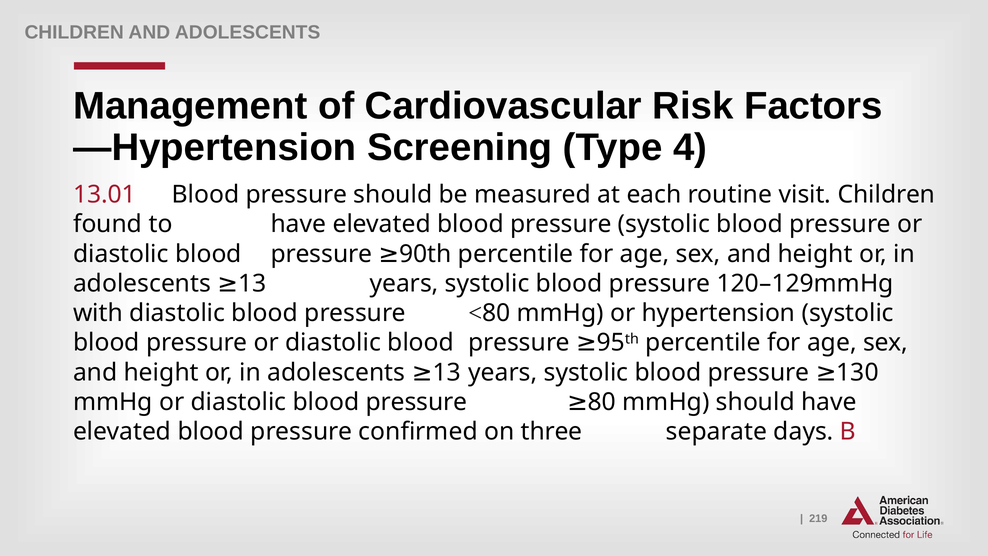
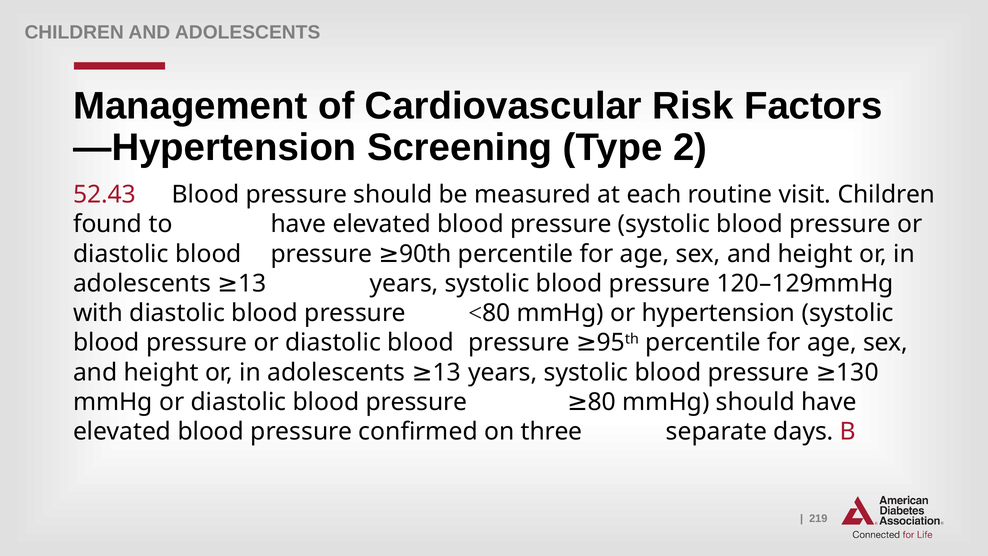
4: 4 -> 2
13.01: 13.01 -> 52.43
